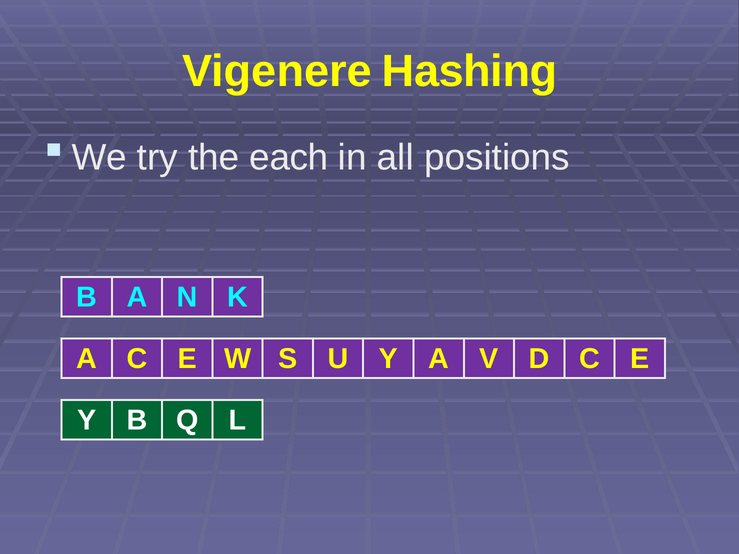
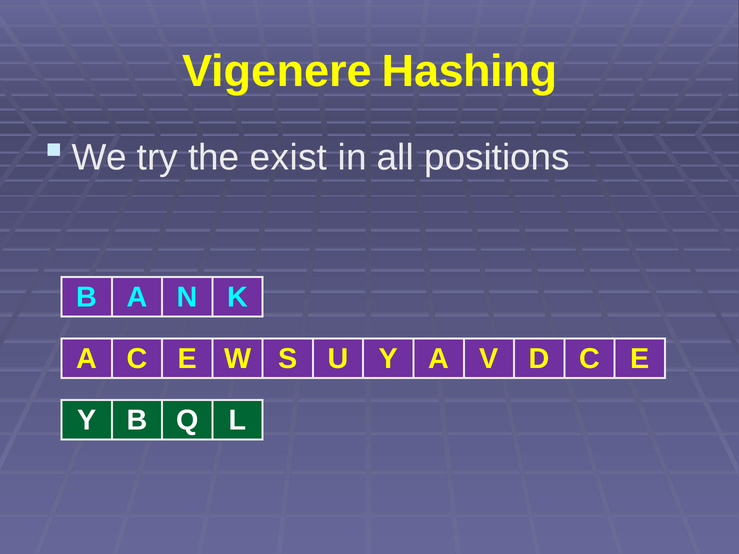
each: each -> exist
